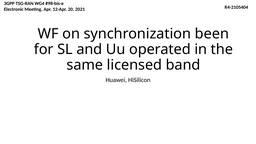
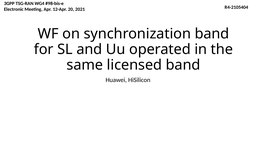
synchronization been: been -> band
